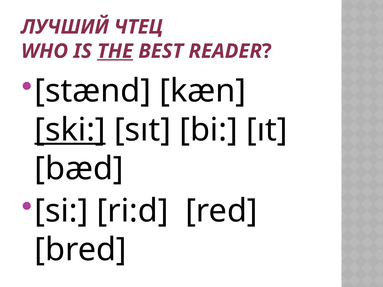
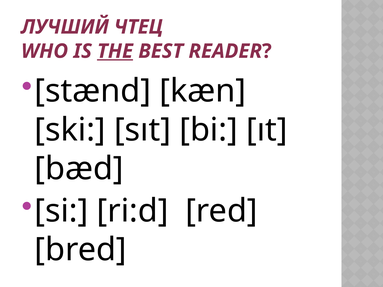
ski underline: present -> none
